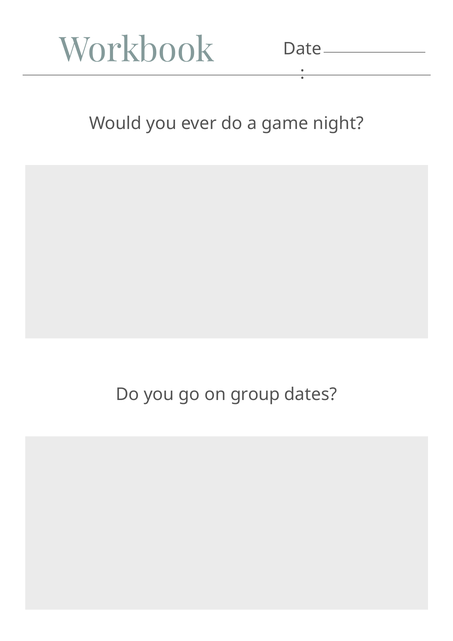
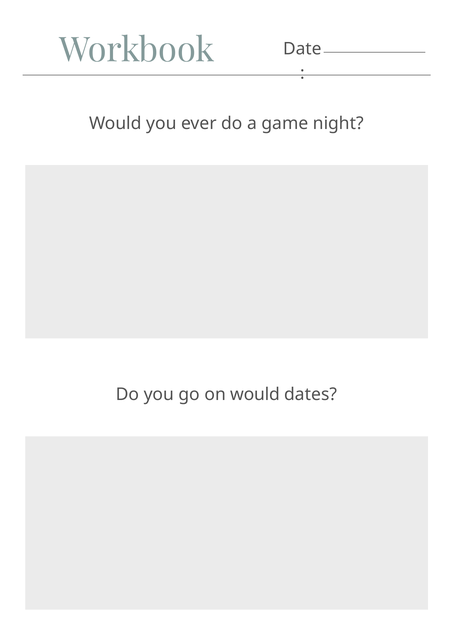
on group: group -> would
